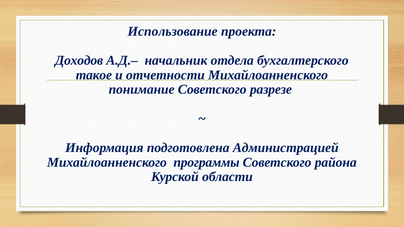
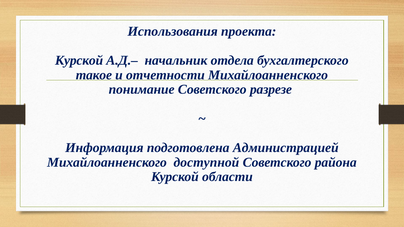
Использование: Использование -> Использования
Доходов at (79, 61): Доходов -> Курской
Михайлоанненского программы: программы -> доступной
